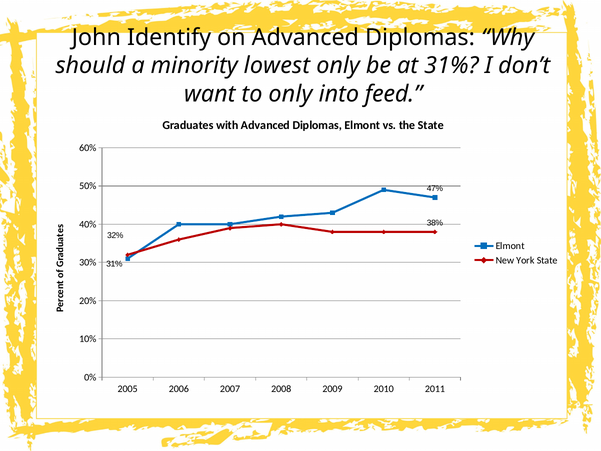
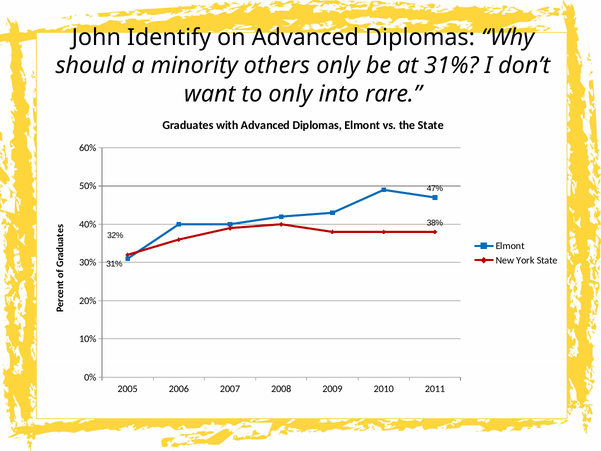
lowest: lowest -> others
feed: feed -> rare
